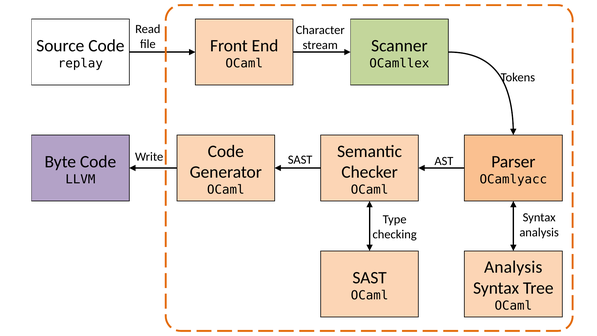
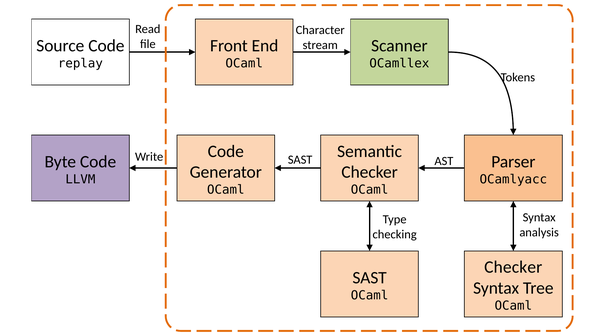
Analysis at (513, 267): Analysis -> Checker
